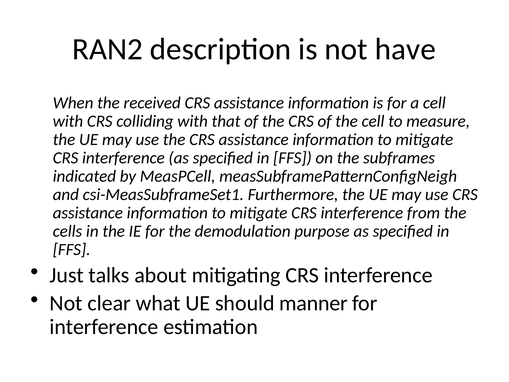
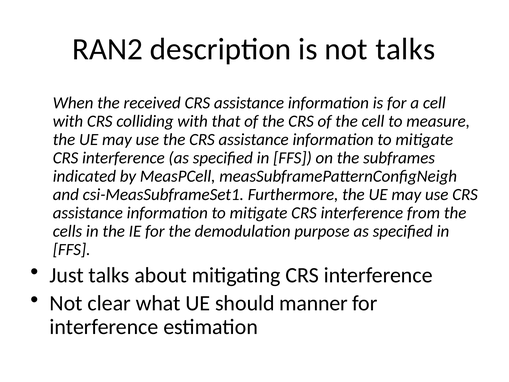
not have: have -> talks
